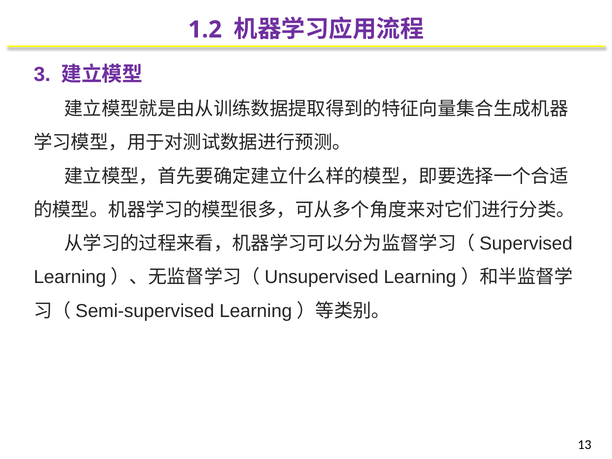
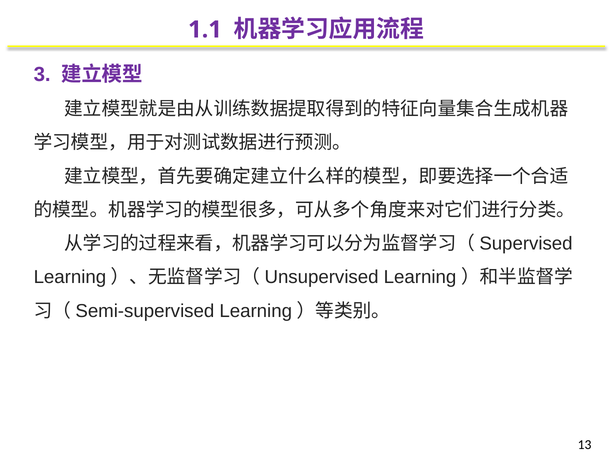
1.2: 1.2 -> 1.1
